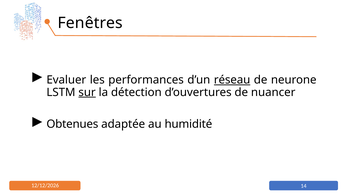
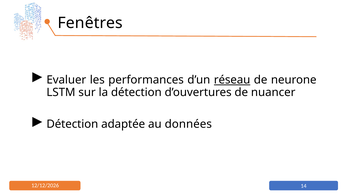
sur underline: present -> none
Obtenues at (72, 124): Obtenues -> Détection
humidité: humidité -> données
